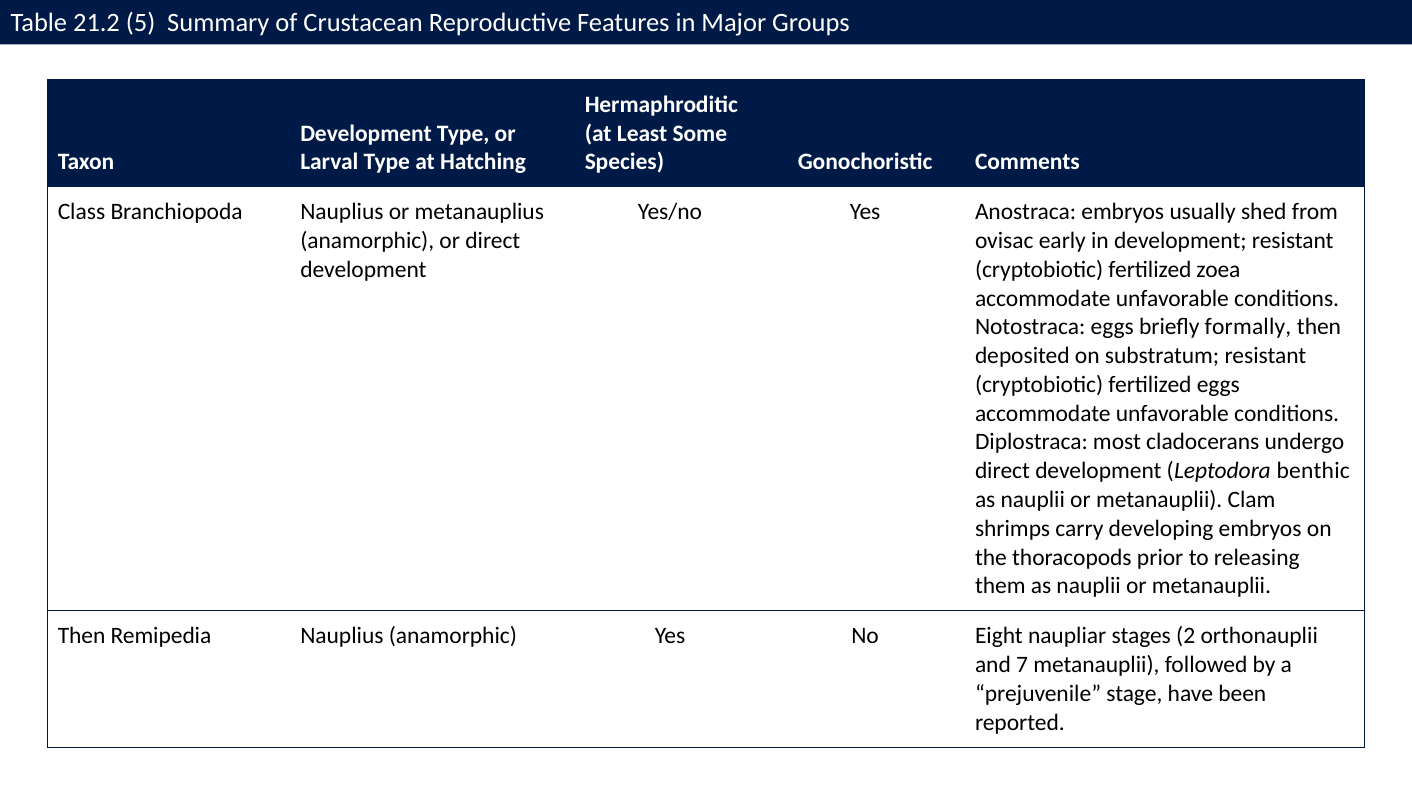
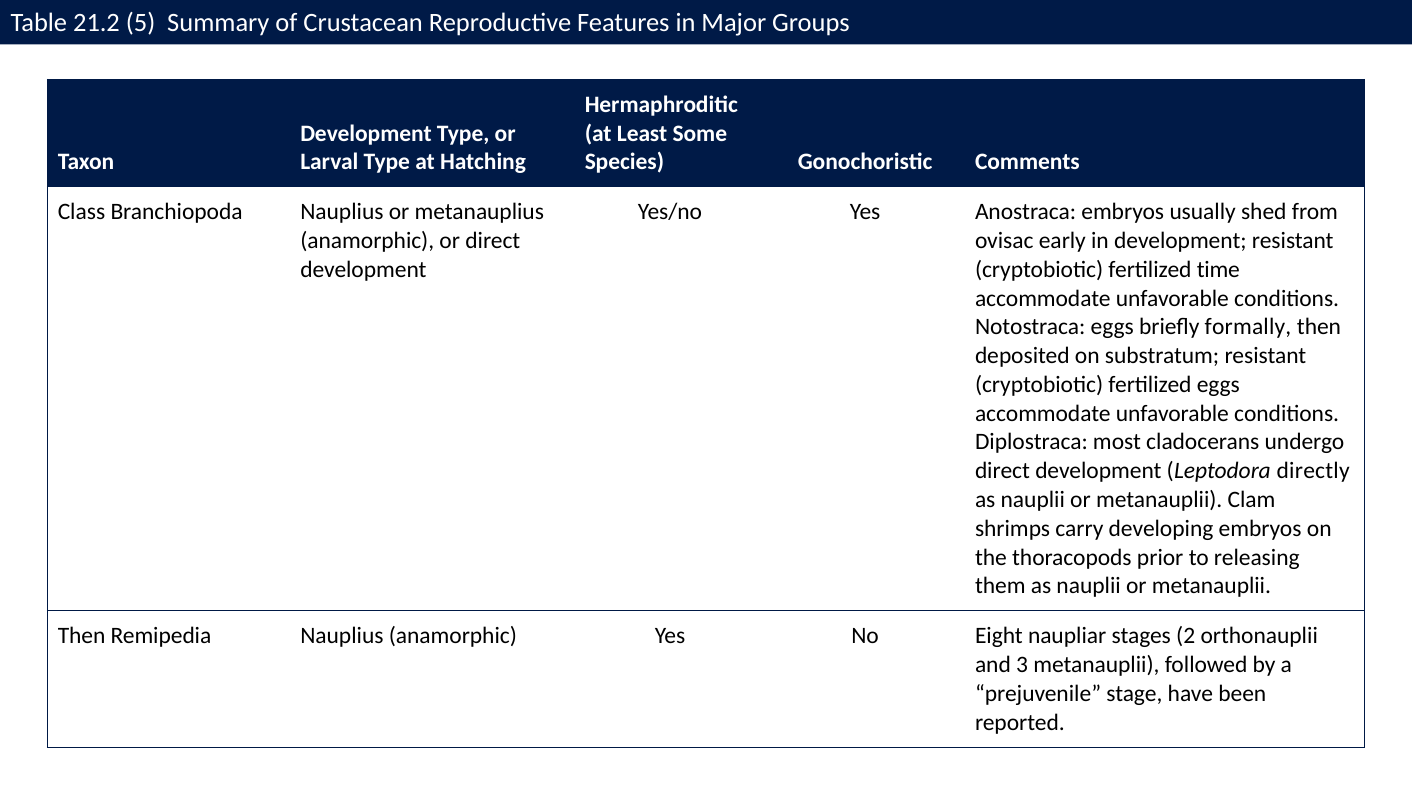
zoea: zoea -> time
benthic: benthic -> directly
7: 7 -> 3
